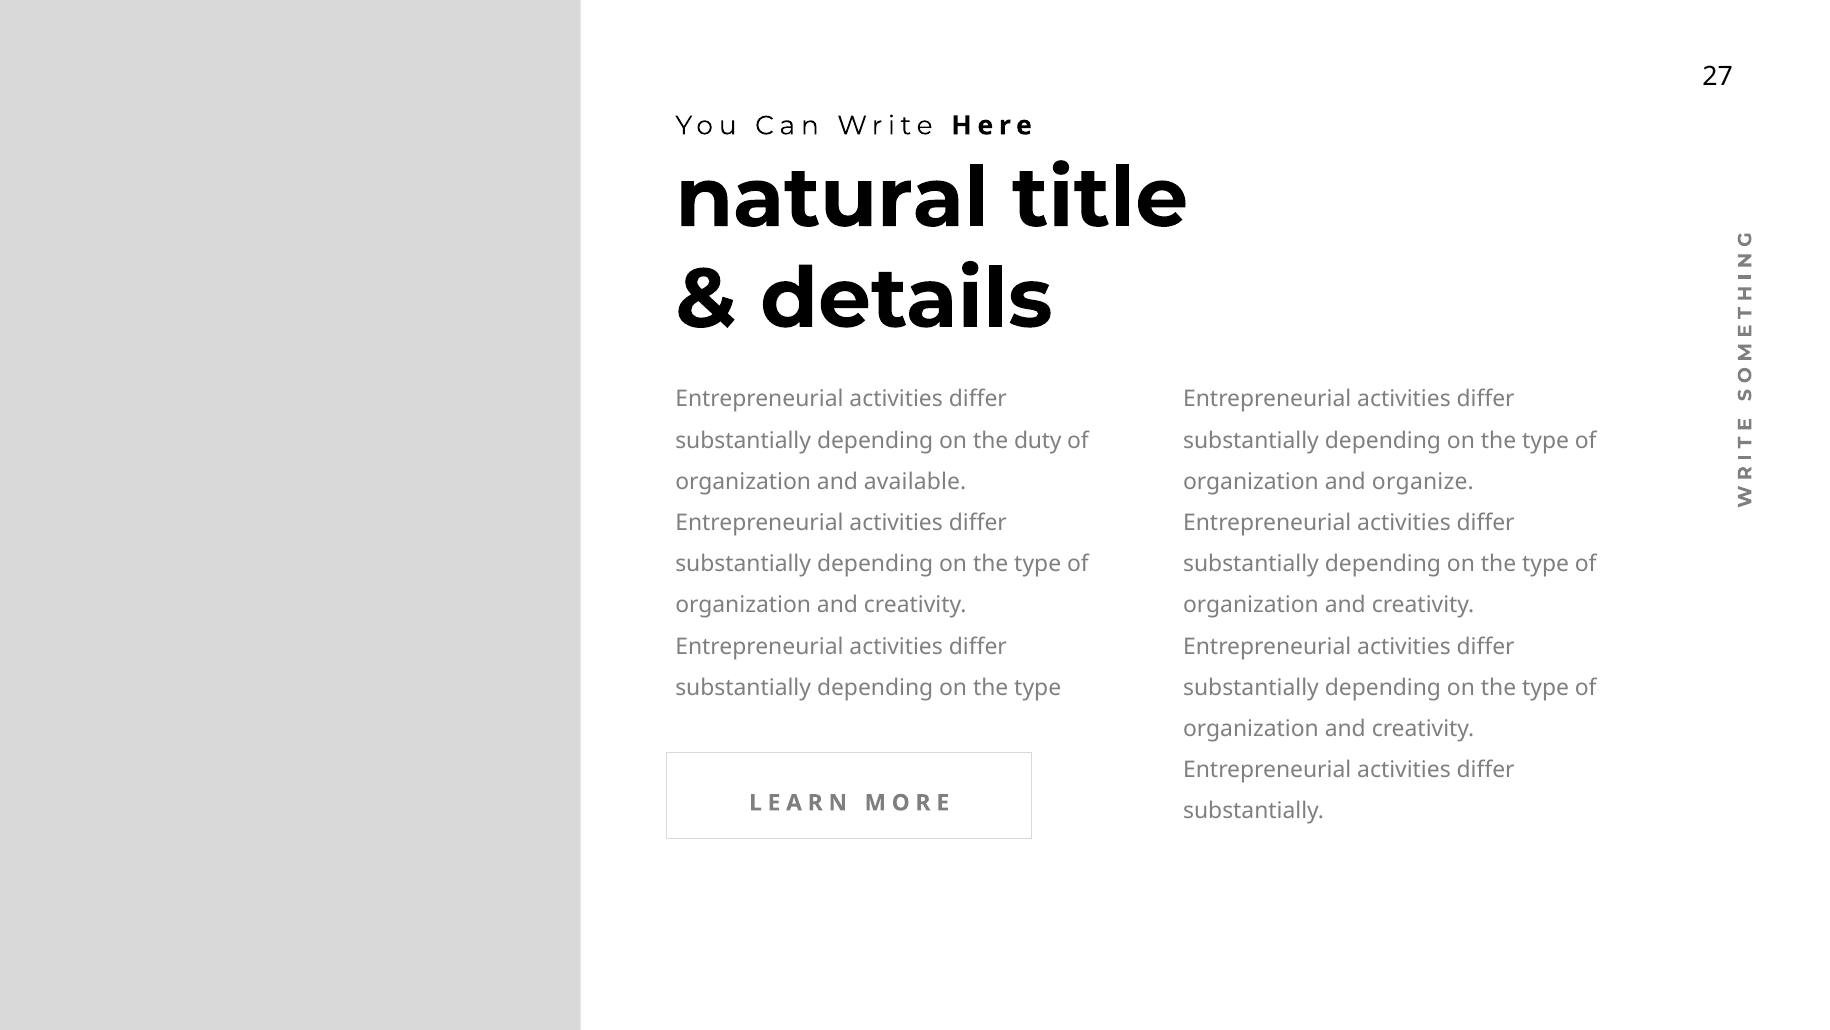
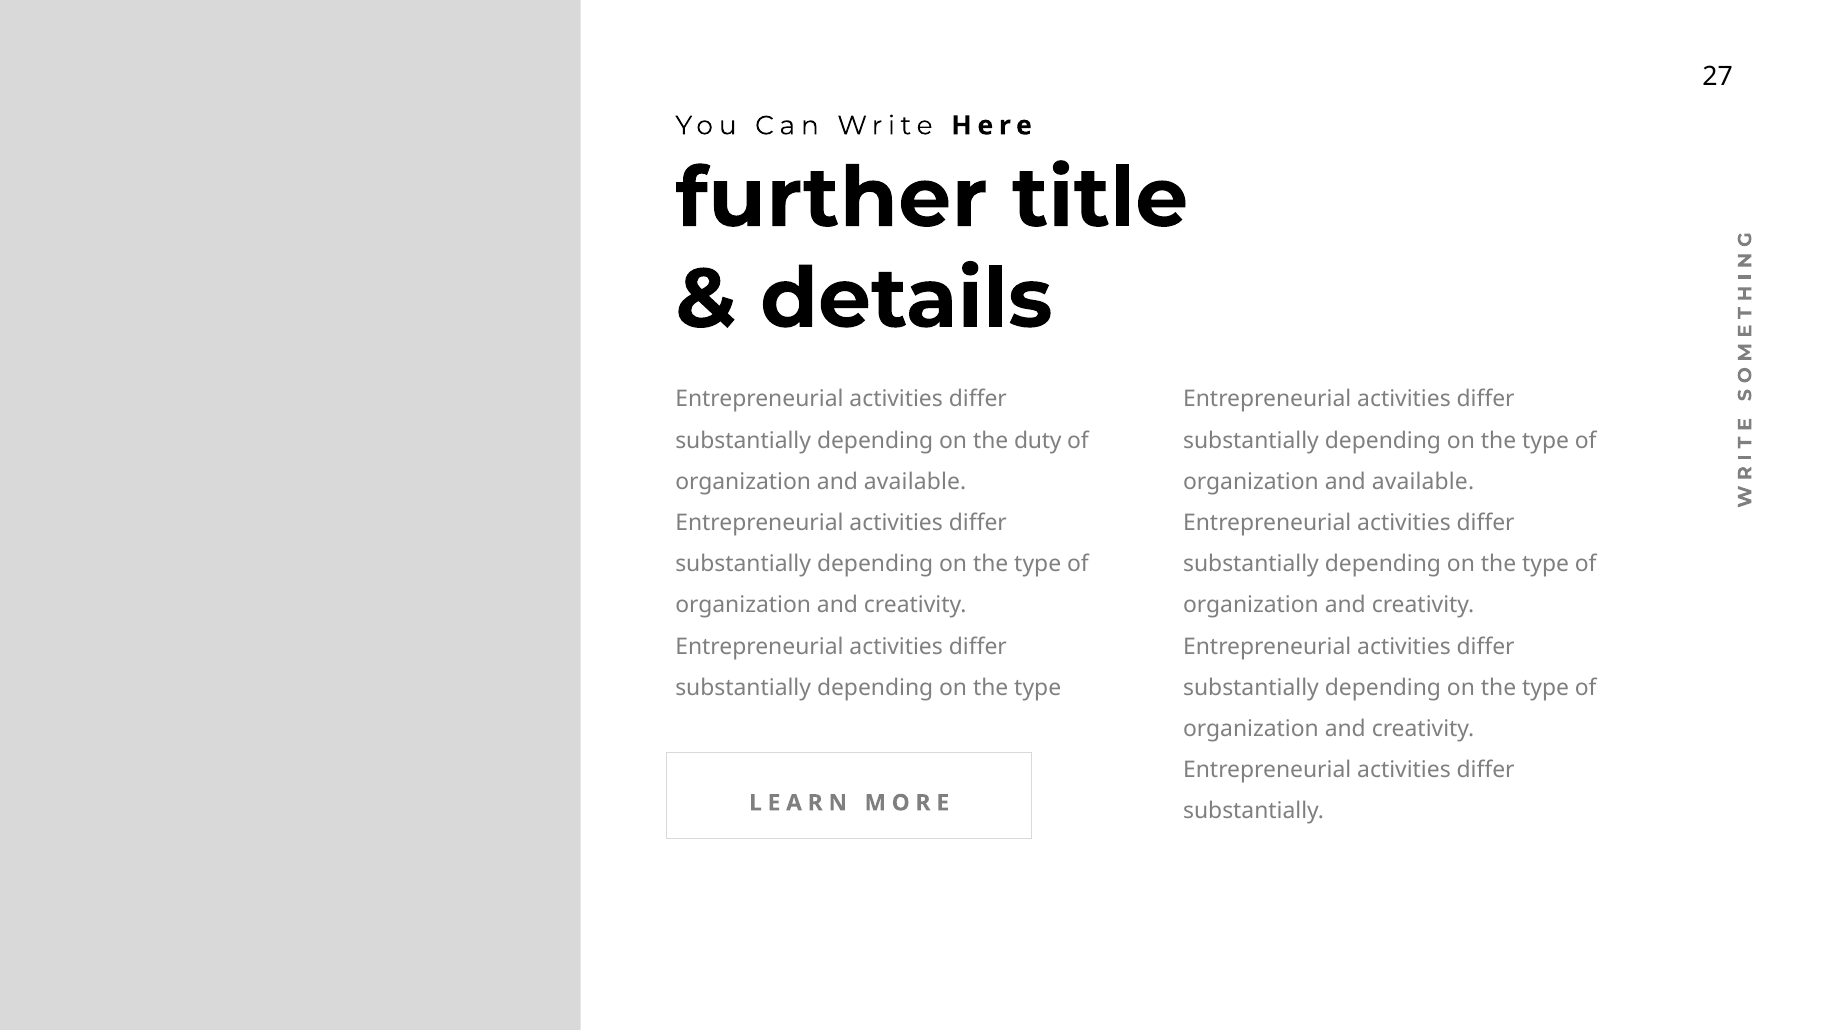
natural: natural -> further
organize at (1423, 481): organize -> available
